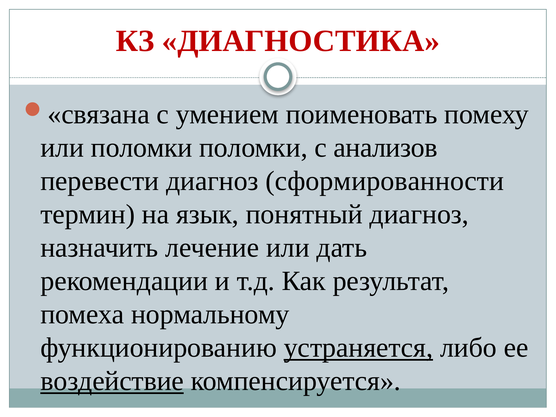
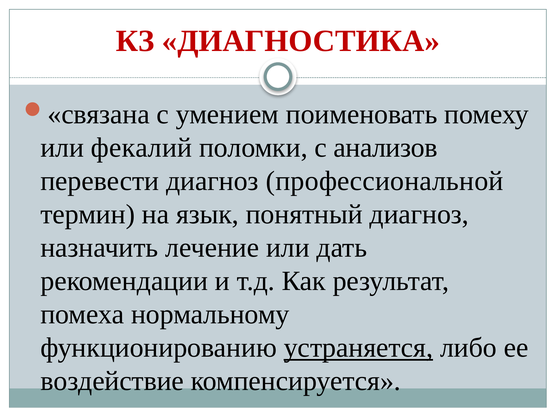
или поломки: поломки -> фекалий
сформированности: сформированности -> профессиональной
воздействие underline: present -> none
